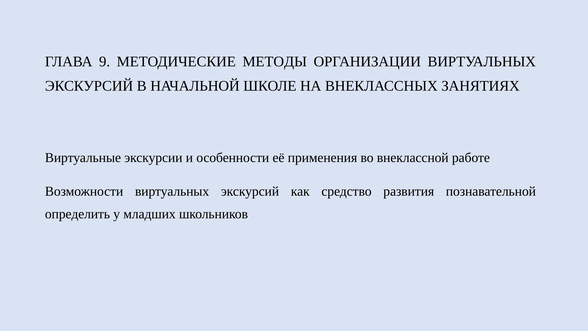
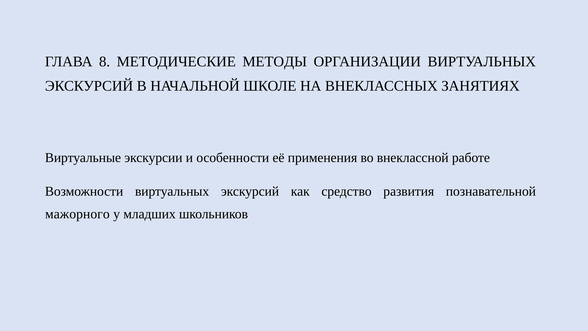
9: 9 -> 8
определить: определить -> мажорного
